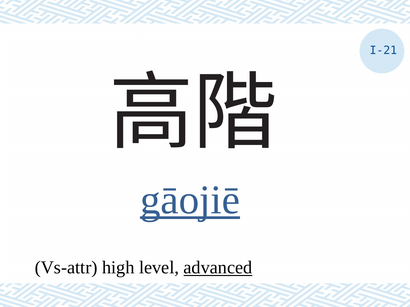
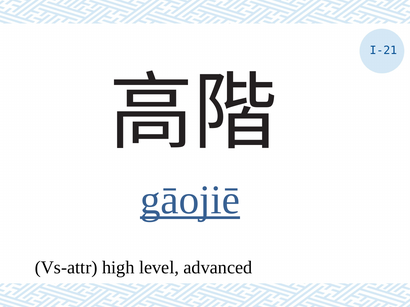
advanced underline: present -> none
